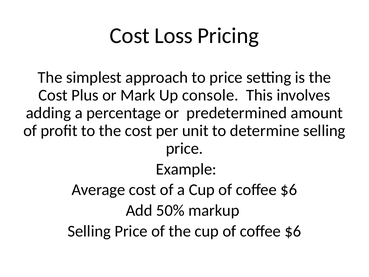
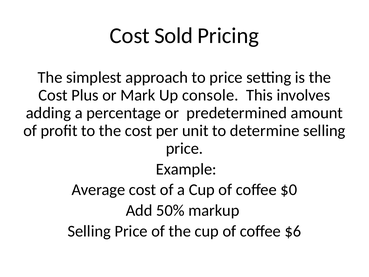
Loss: Loss -> Sold
$6 at (289, 190): $6 -> $0
